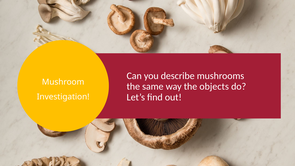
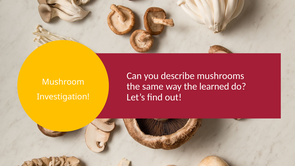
objects: objects -> learned
